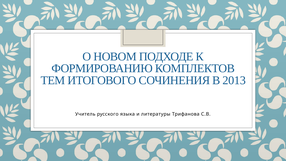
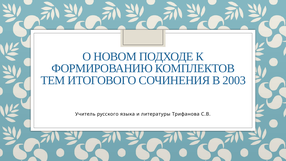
2013: 2013 -> 2003
